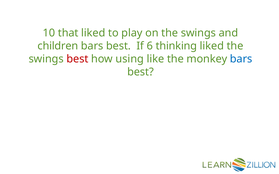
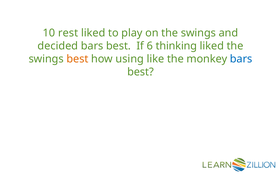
that: that -> rest
children: children -> decided
best at (77, 59) colour: red -> orange
